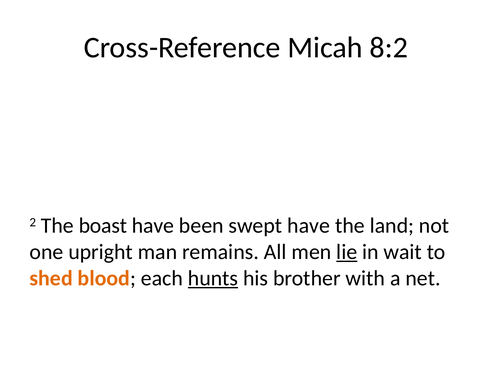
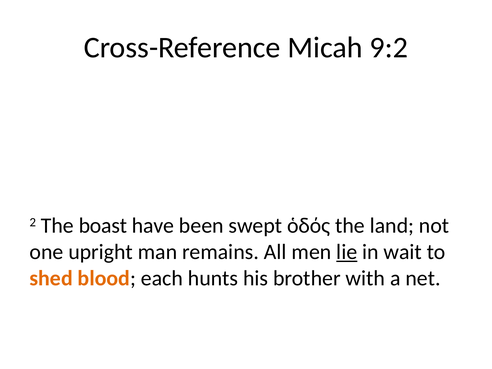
8:2: 8:2 -> 9:2
swept have: have -> ὁδός
hunts underline: present -> none
